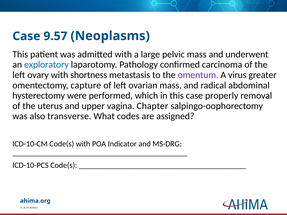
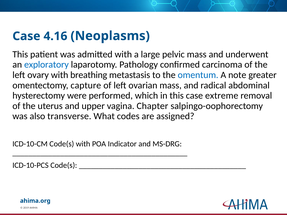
9.57: 9.57 -> 4.16
shortness: shortness -> breathing
omentum colour: purple -> blue
virus: virus -> note
properly: properly -> extreme
